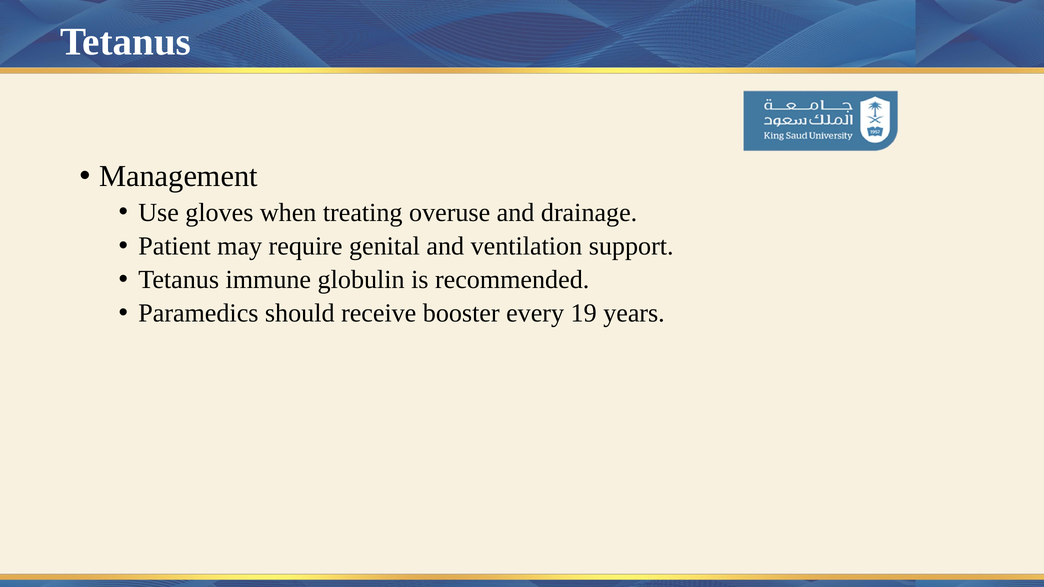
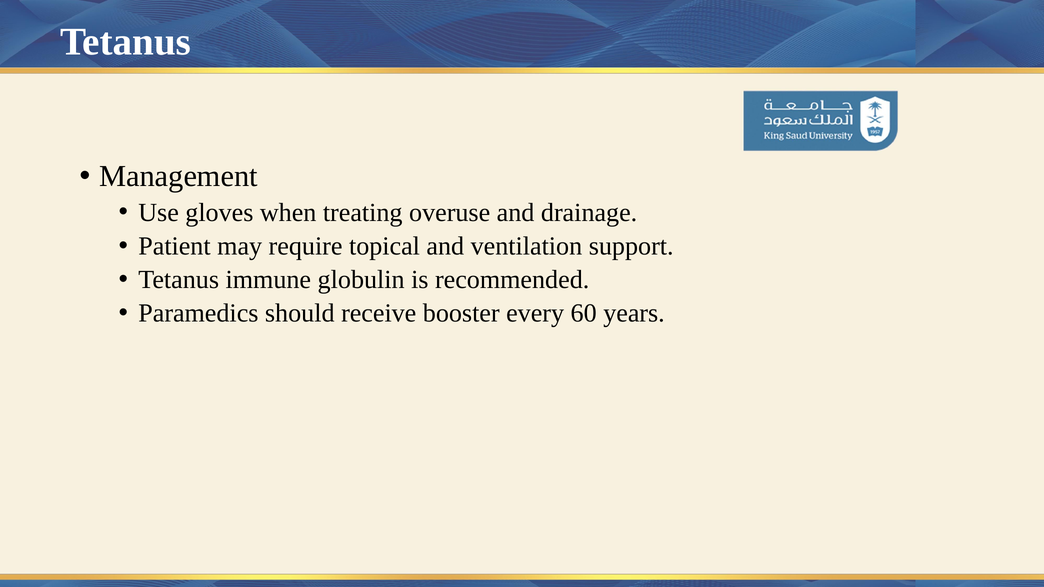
genital: genital -> topical
19: 19 -> 60
